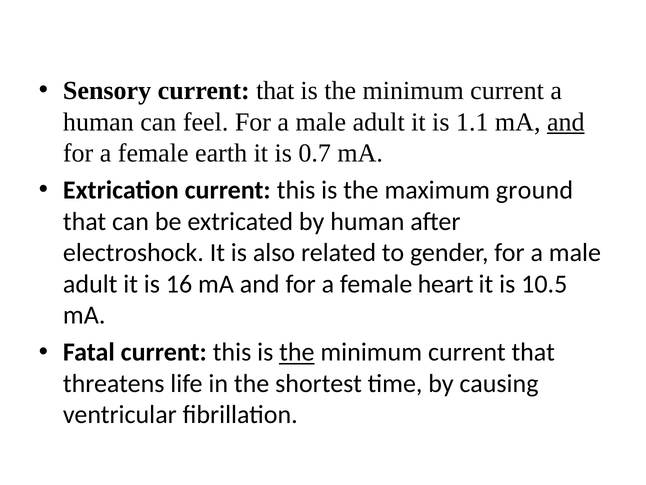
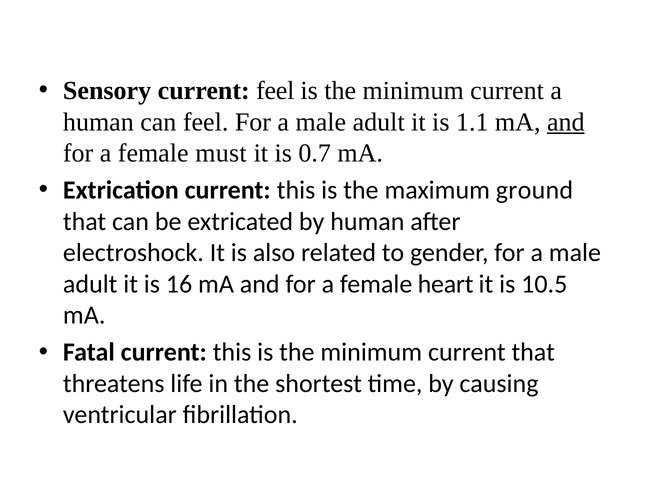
Sensory current that: that -> feel
earth: earth -> must
the at (297, 352) underline: present -> none
